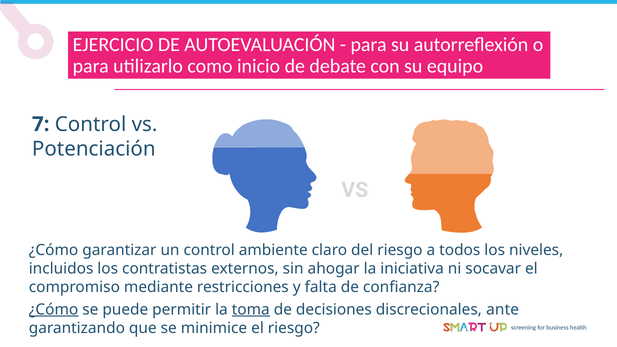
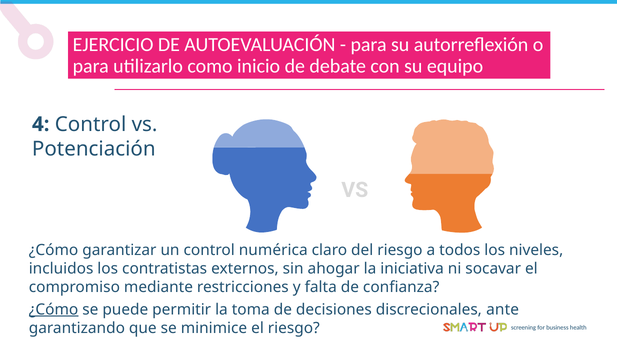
7: 7 -> 4
ambiente: ambiente -> numérica
toma underline: present -> none
